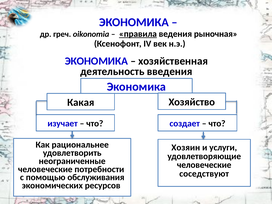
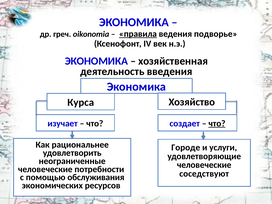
рыночная: рыночная -> подворье
Какая: Какая -> Курса
что at (217, 123) underline: none -> present
Хозяин: Хозяин -> Городе
